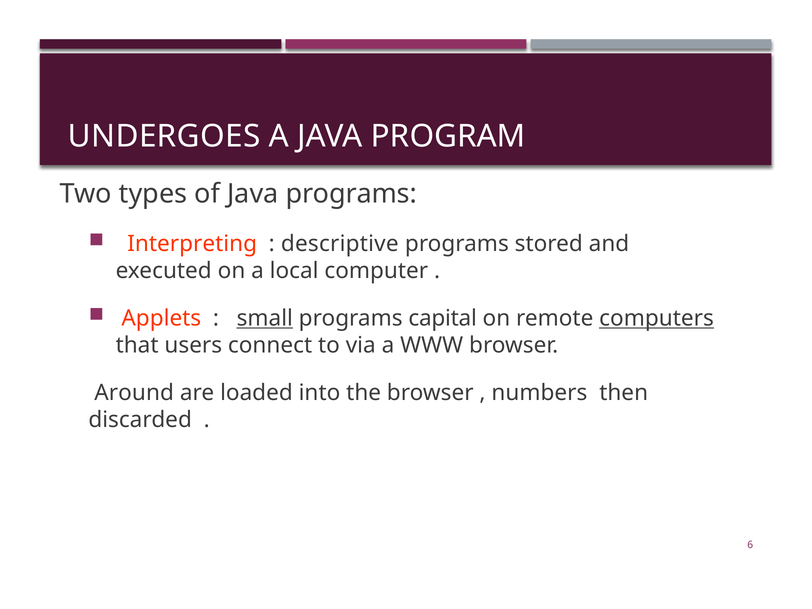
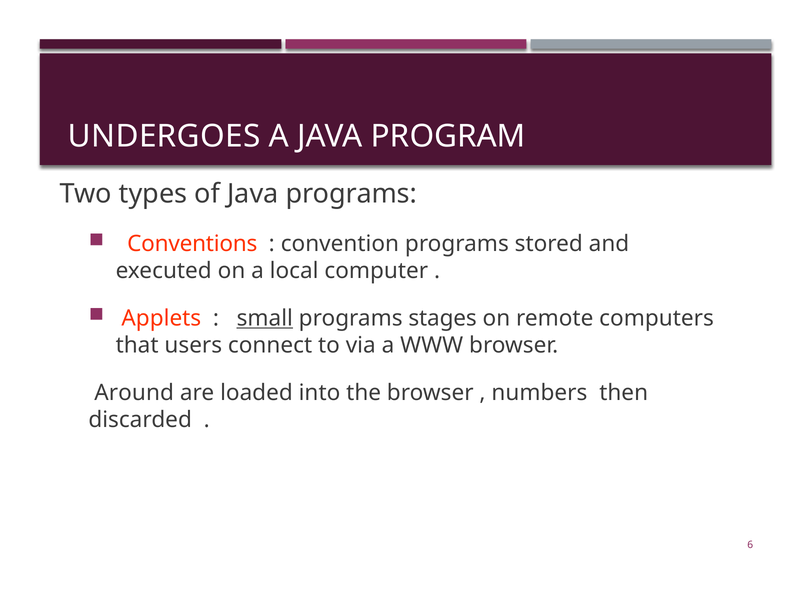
Interpreting: Interpreting -> Conventions
descriptive: descriptive -> convention
capital: capital -> stages
computers underline: present -> none
